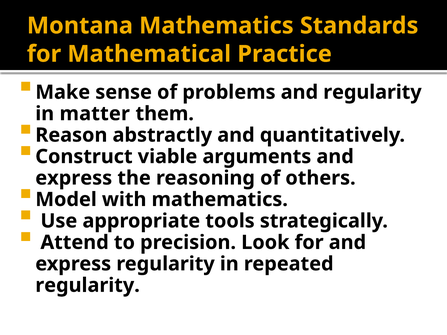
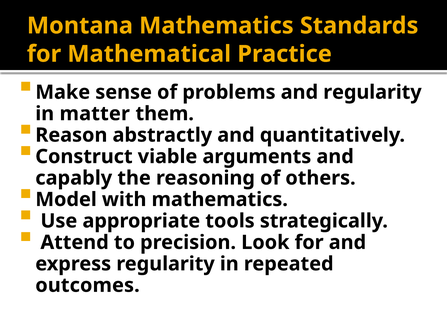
express at (74, 178): express -> capably
regularity at (88, 286): regularity -> outcomes
